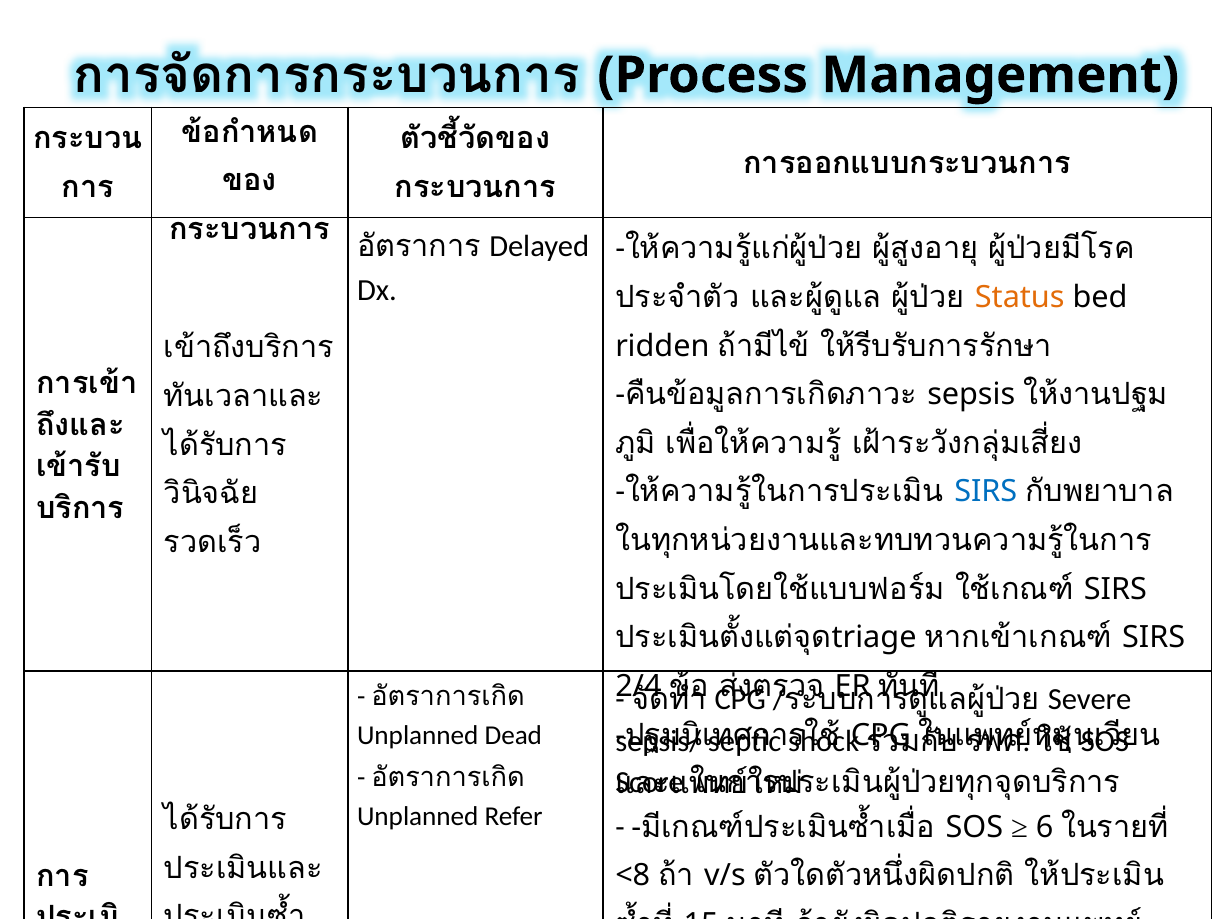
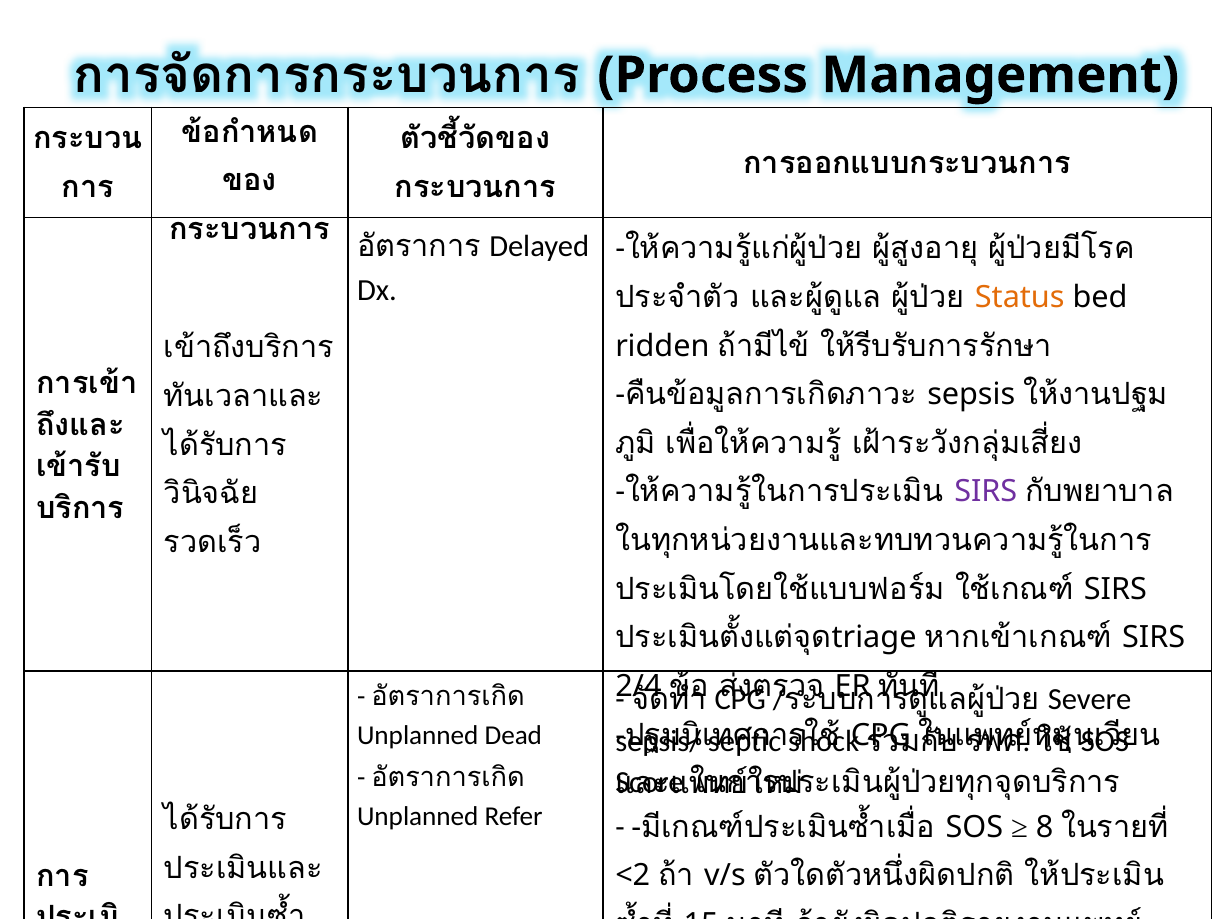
SIRS at (986, 492) colour: blue -> purple
6: 6 -> 8
<8: <8 -> <2
